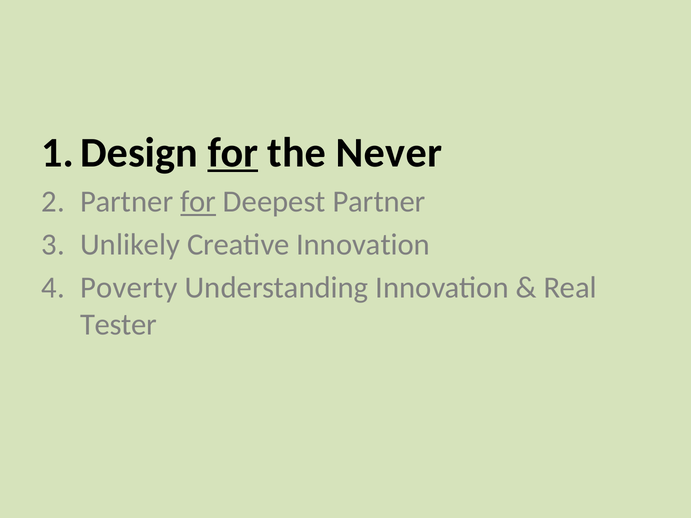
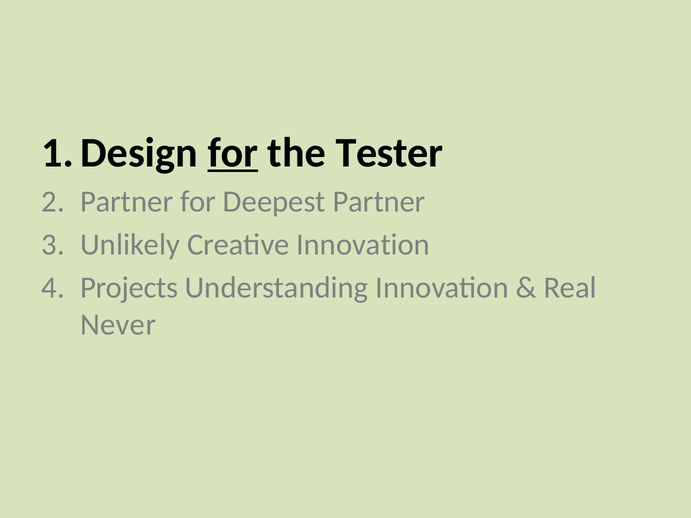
Never: Never -> Tester
for at (198, 202) underline: present -> none
Poverty: Poverty -> Projects
Tester: Tester -> Never
